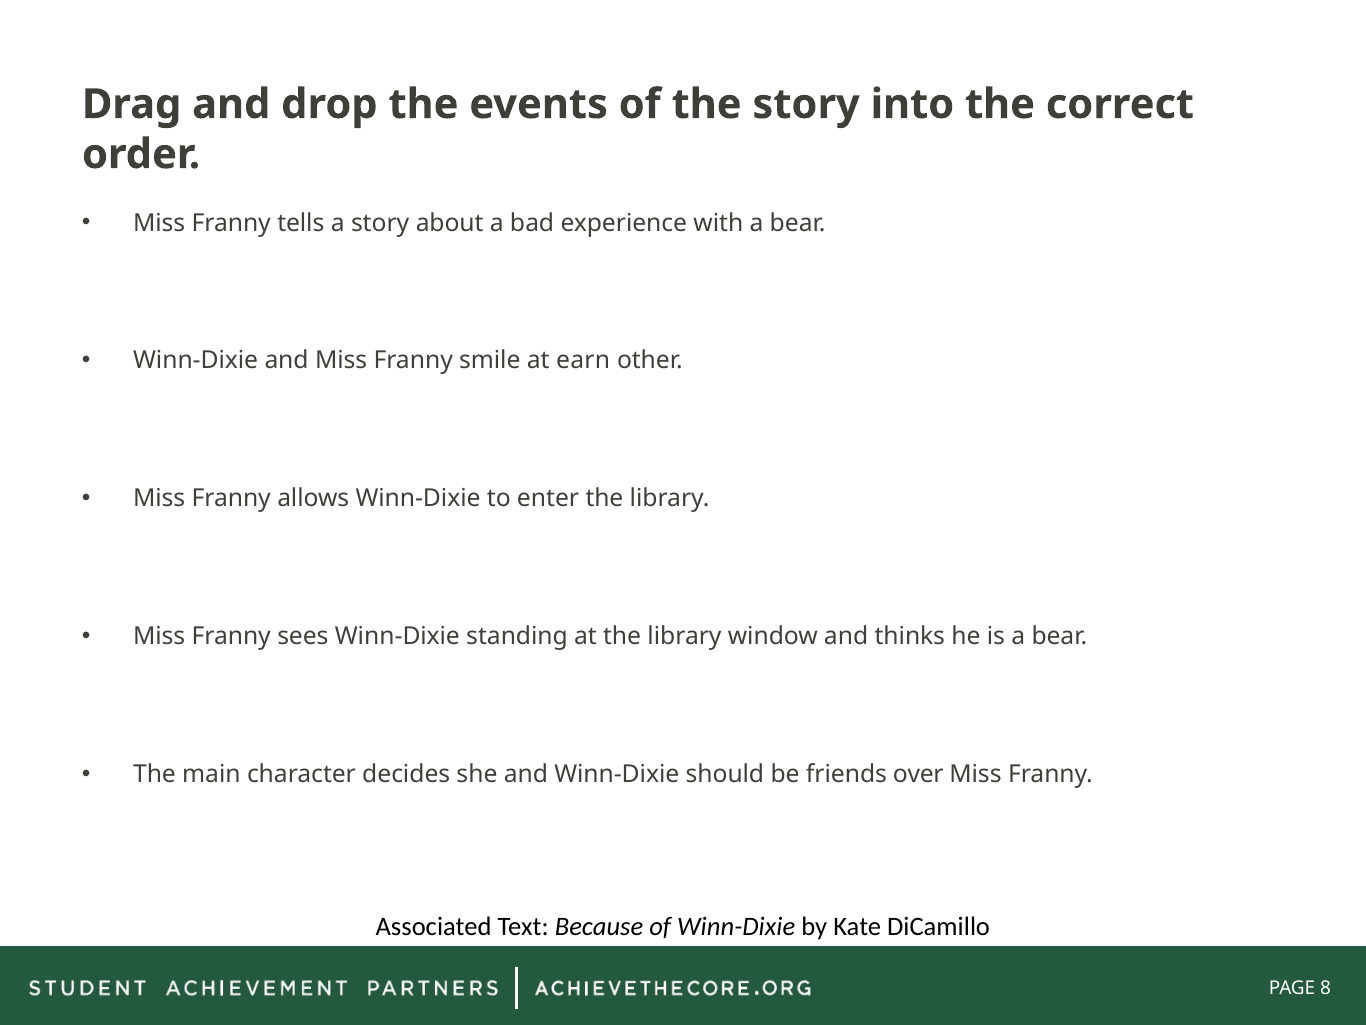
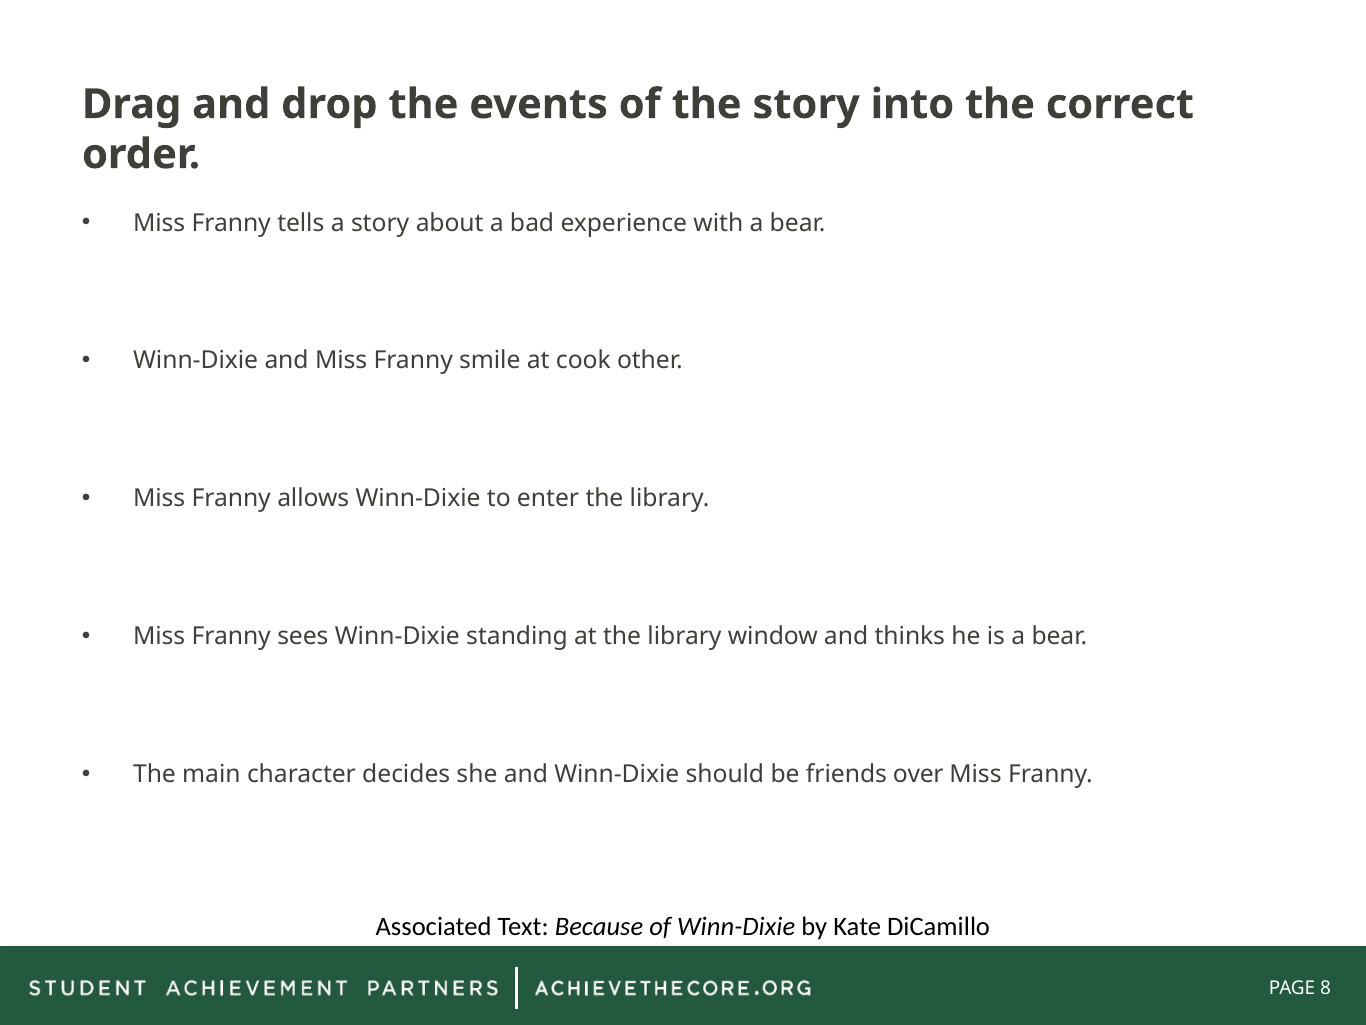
earn: earn -> cook
